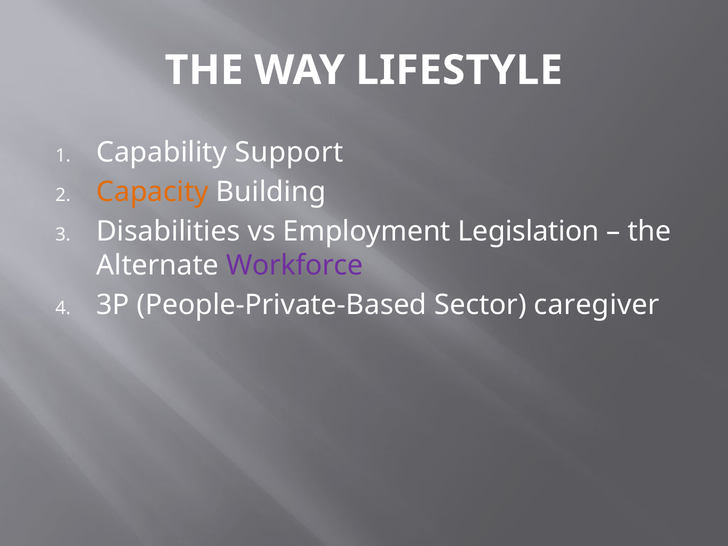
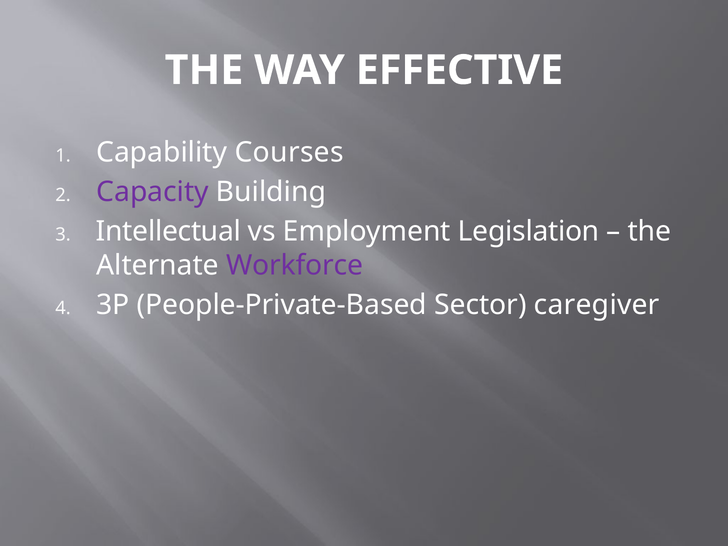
LIFESTYLE: LIFESTYLE -> EFFECTIVE
Support: Support -> Courses
Capacity colour: orange -> purple
Disabilities: Disabilities -> Intellectual
